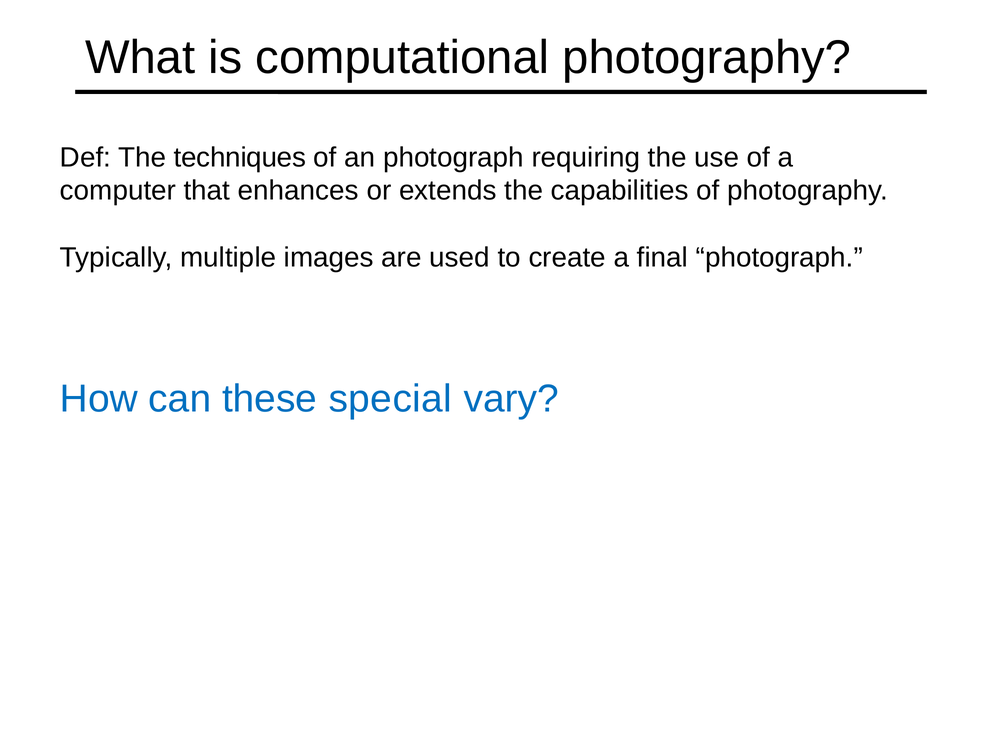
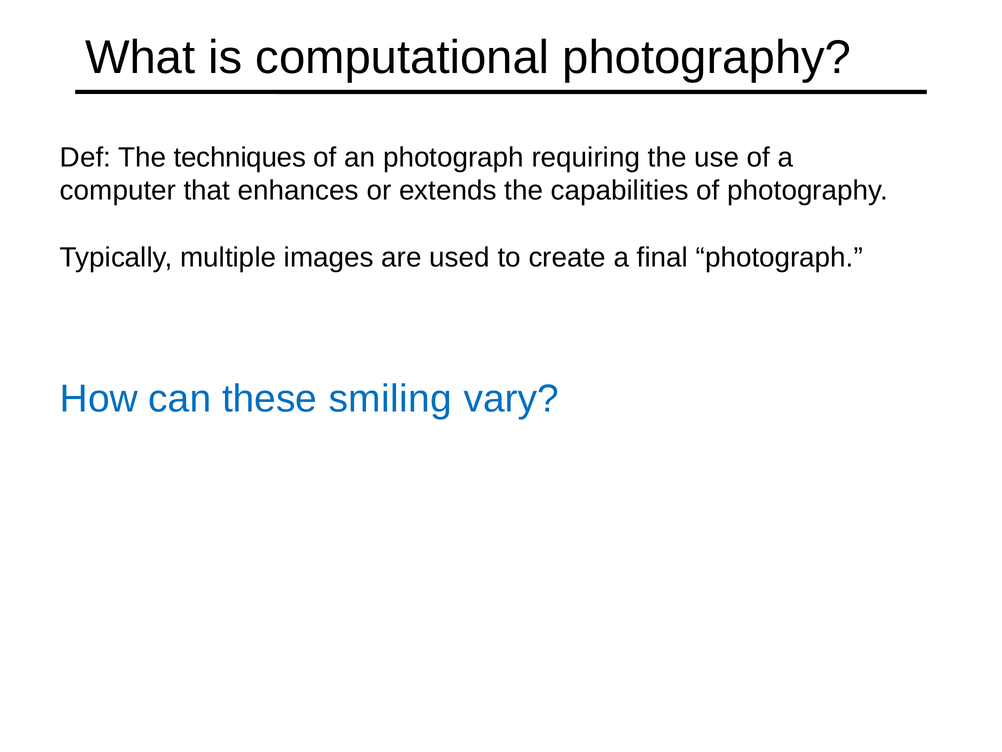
special: special -> smiling
